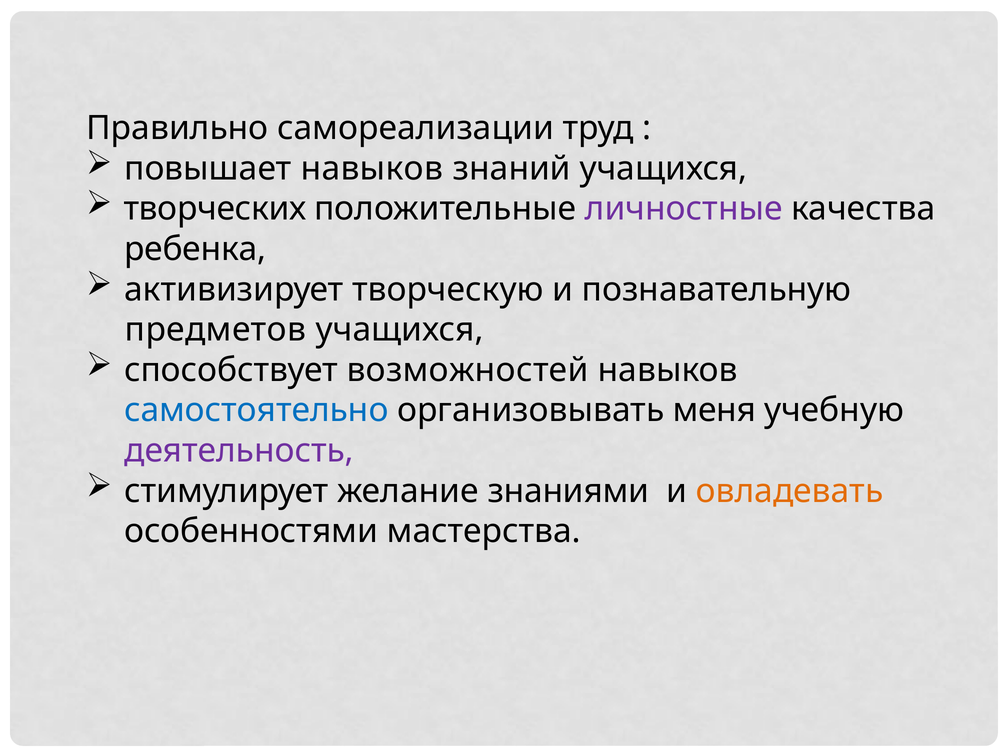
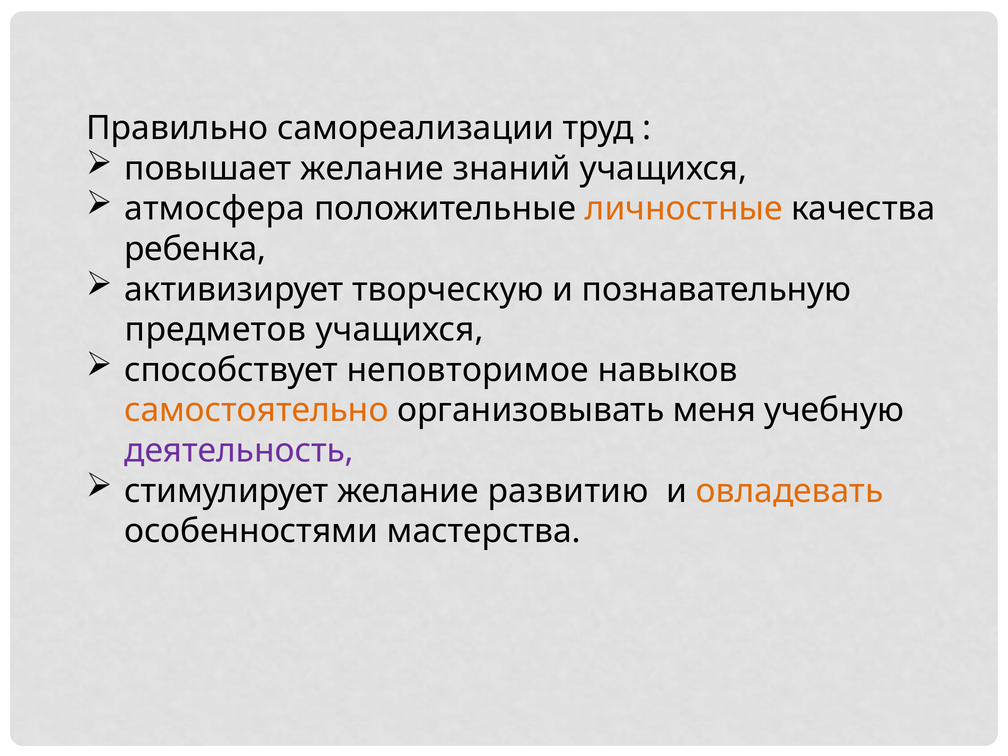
повышает навыков: навыков -> желание
творческих: творческих -> атмосфера
личностные colour: purple -> orange
возможностей: возможностей -> неповторимое
самостоятельно colour: blue -> orange
знаниями: знаниями -> развитию
